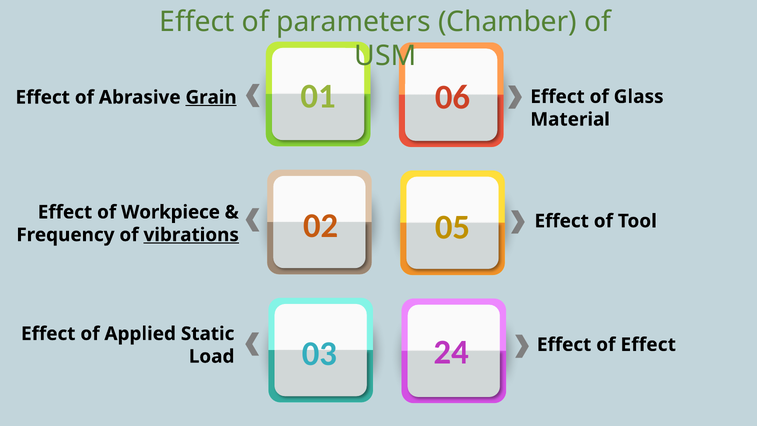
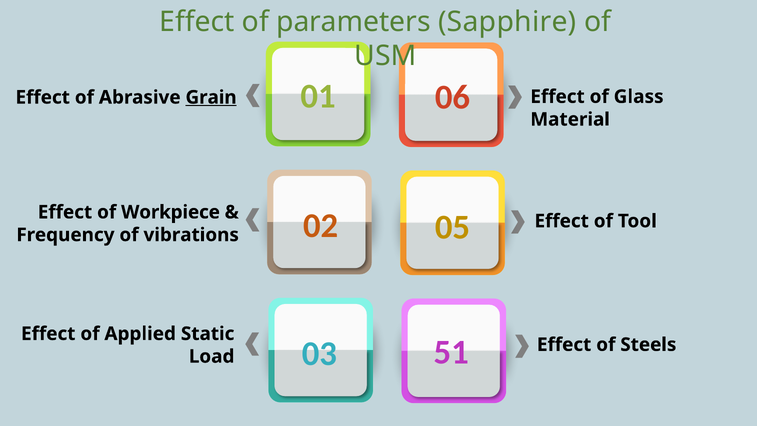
Chamber: Chamber -> Sapphire
vibrations underline: present -> none
24: 24 -> 51
of Effect: Effect -> Steels
